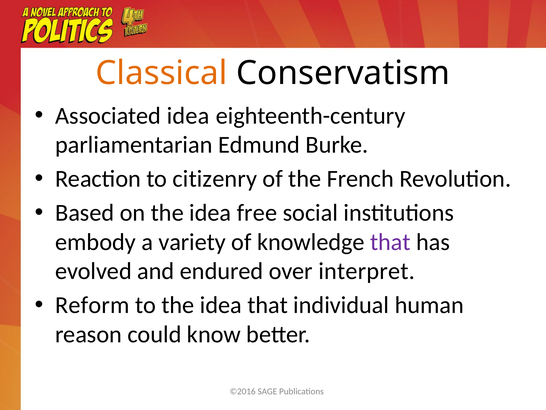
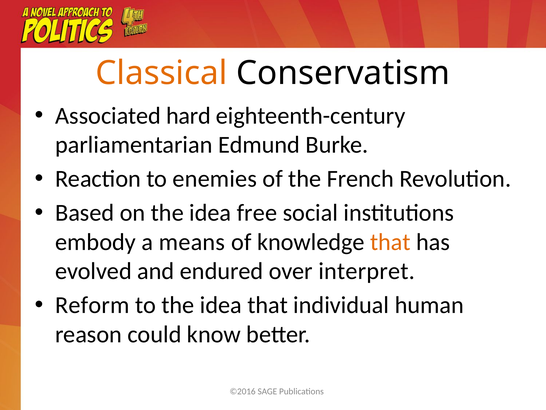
Associated idea: idea -> hard
citizenry: citizenry -> enemies
variety: variety -> means
that at (390, 242) colour: purple -> orange
